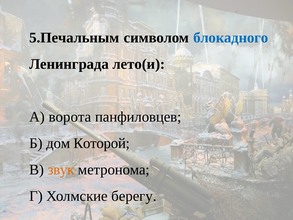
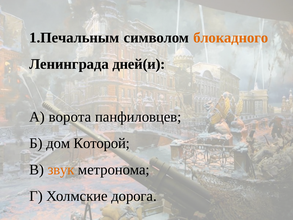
5.Печальным: 5.Печальным -> 1.Печальным
блокадного colour: blue -> orange
лето(и: лето(и -> дней(и
берегу: берегу -> дорога
